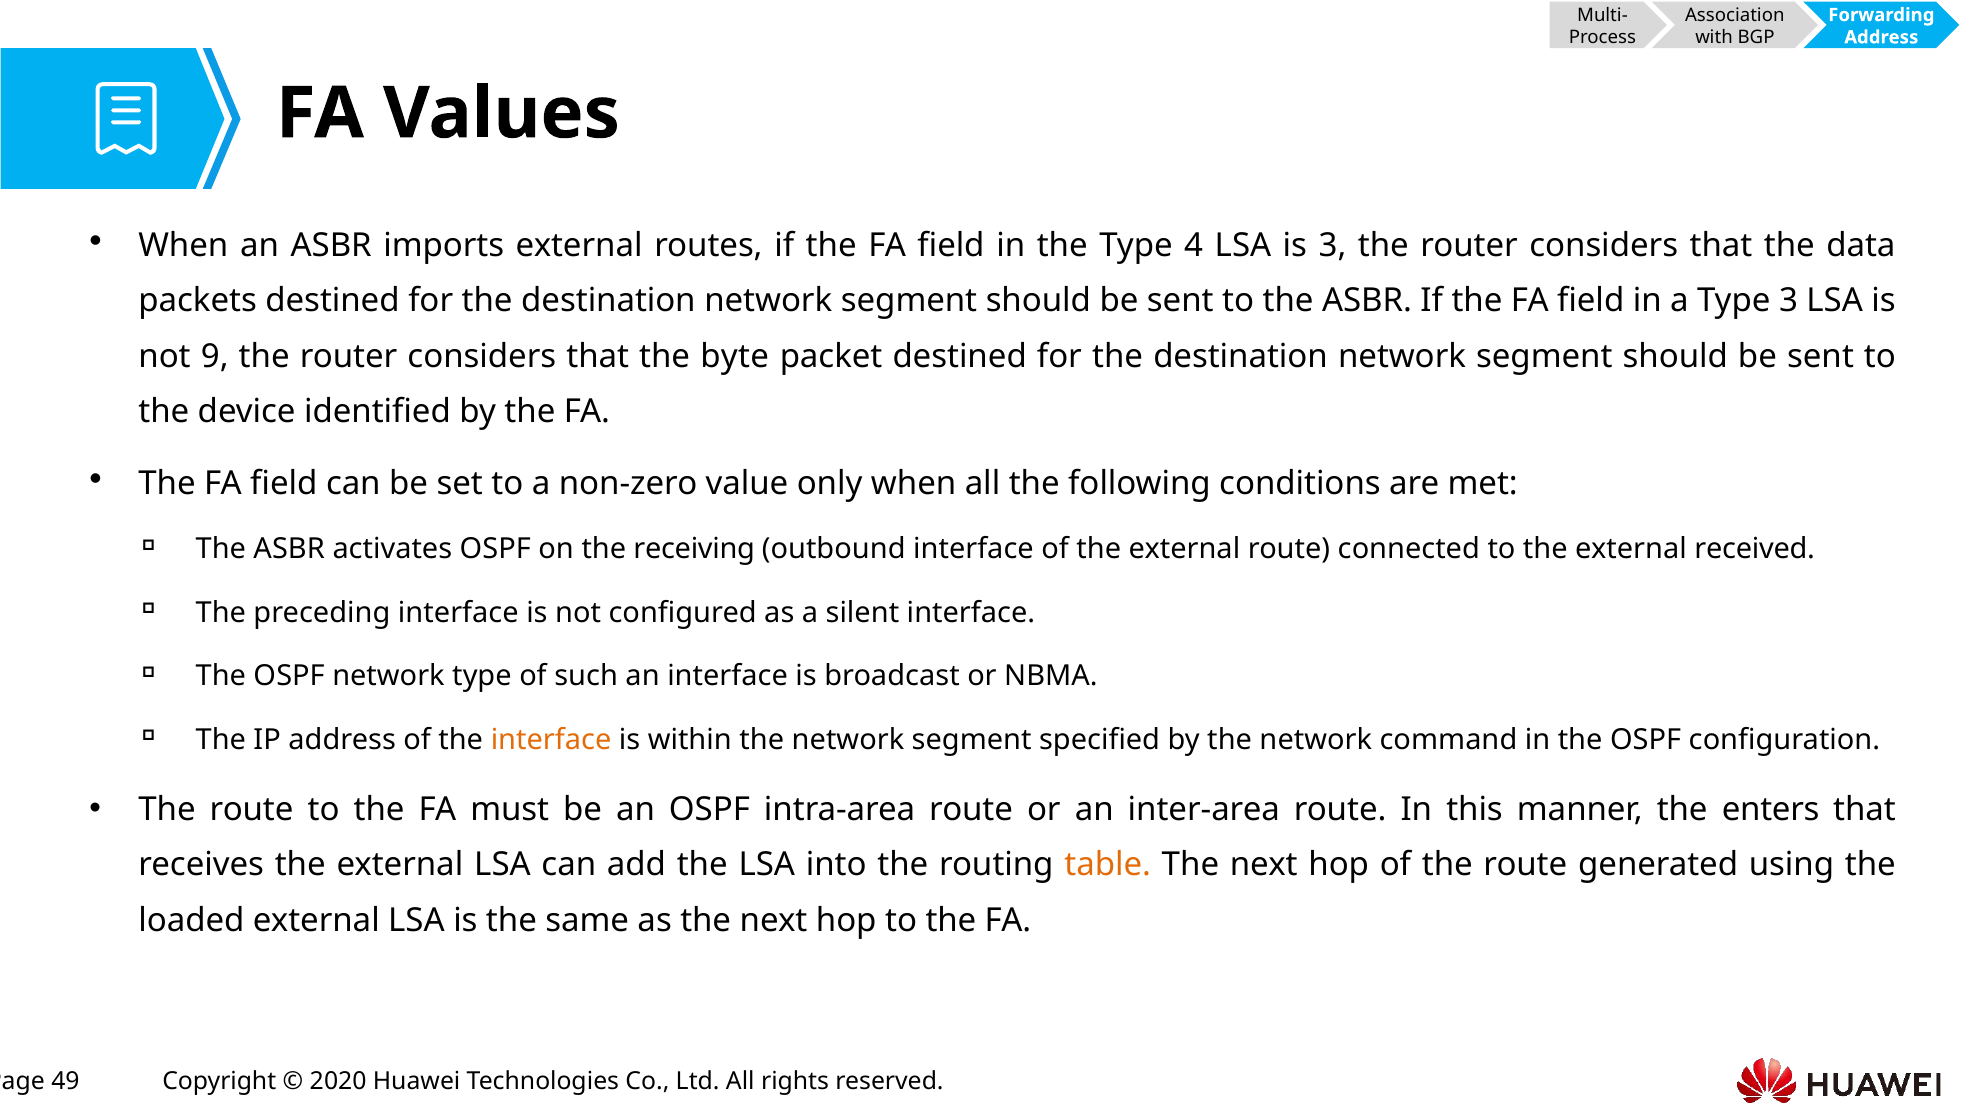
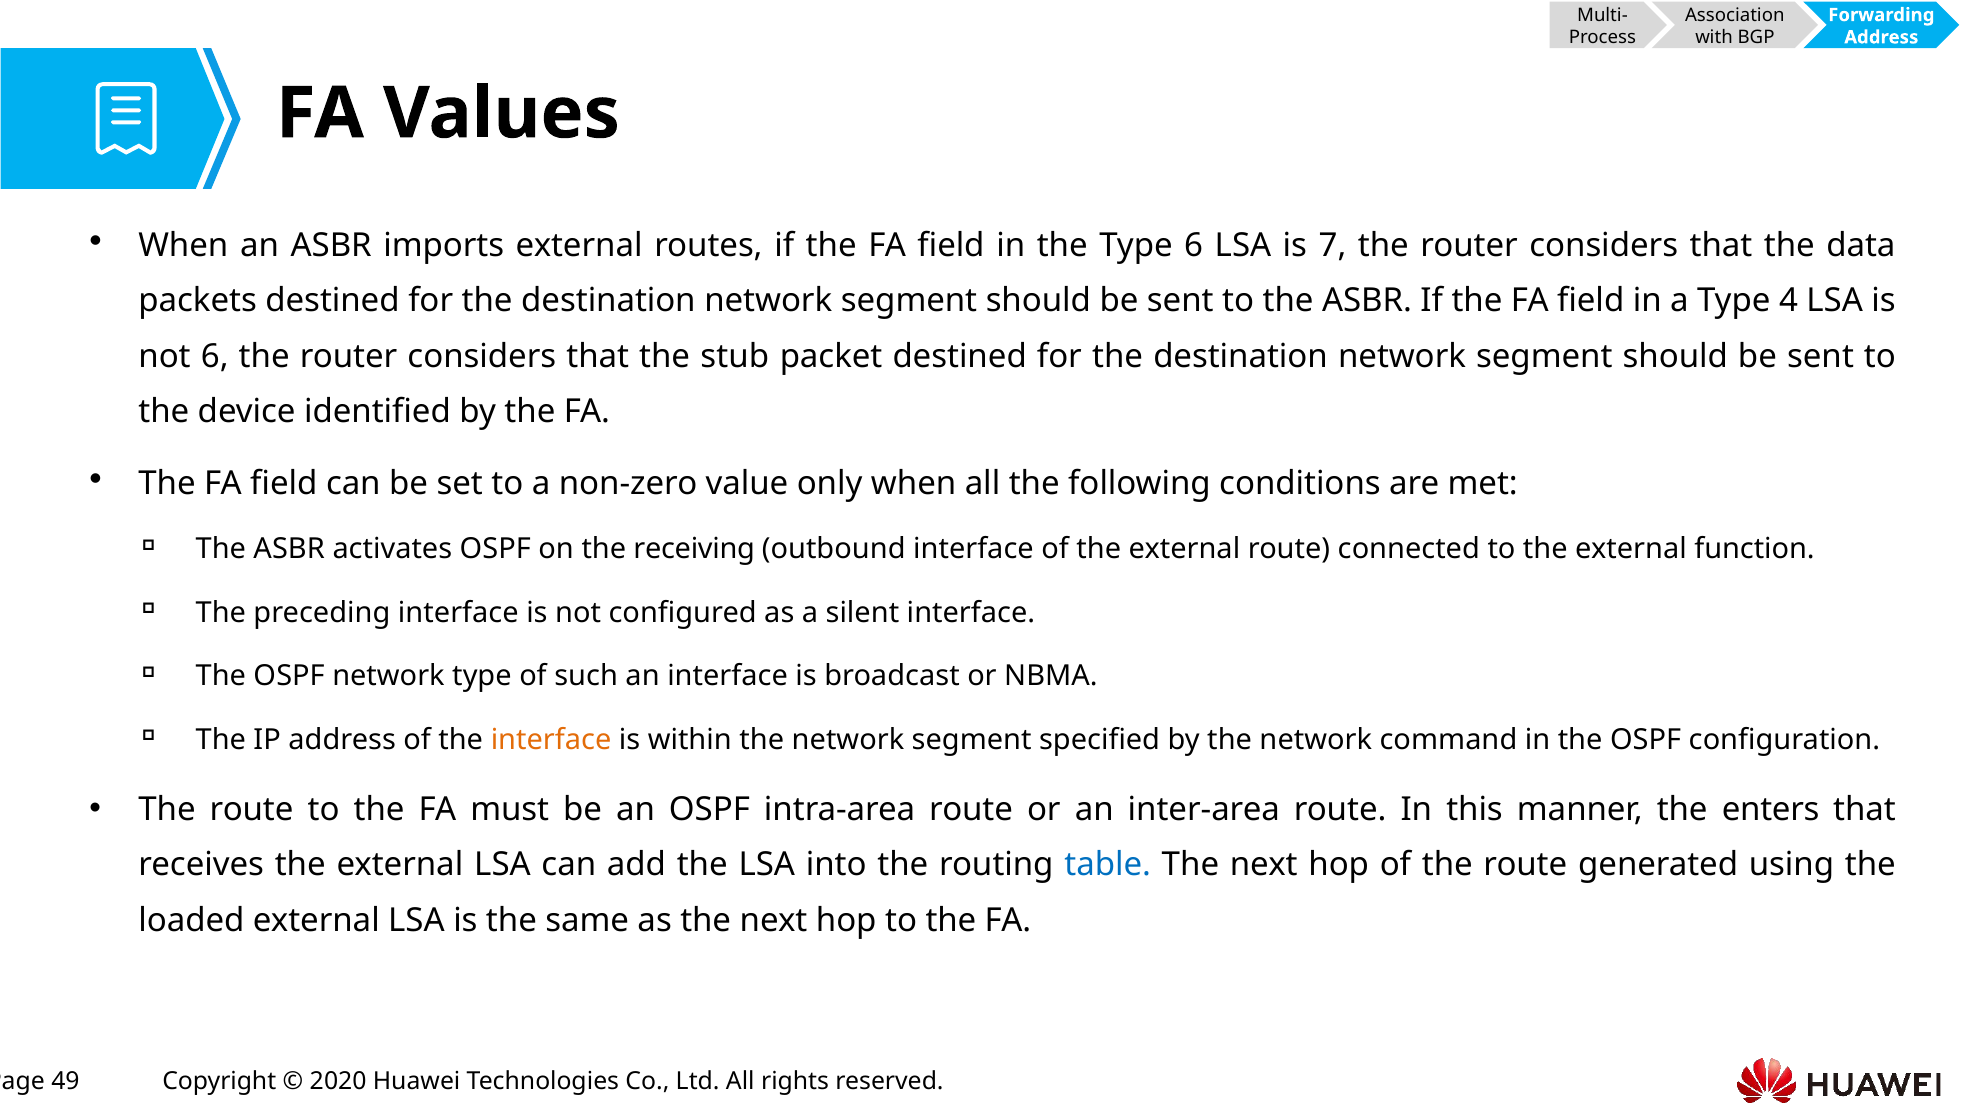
Type 4: 4 -> 6
is 3: 3 -> 7
Type 3: 3 -> 4
not 9: 9 -> 6
byte: byte -> stub
received: received -> function
table colour: orange -> blue
